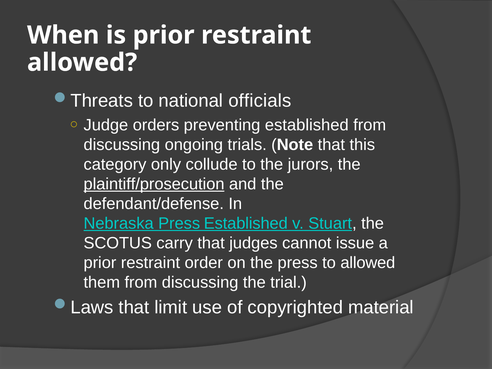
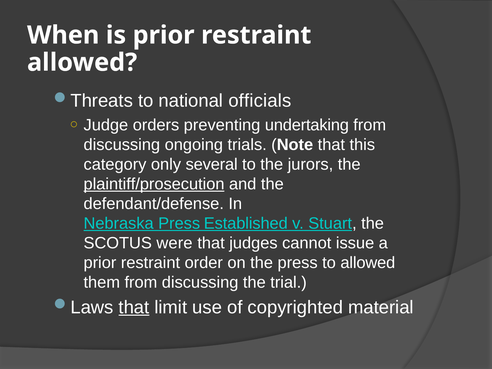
preventing established: established -> undertaking
collude: collude -> several
carry: carry -> were
that at (134, 307) underline: none -> present
